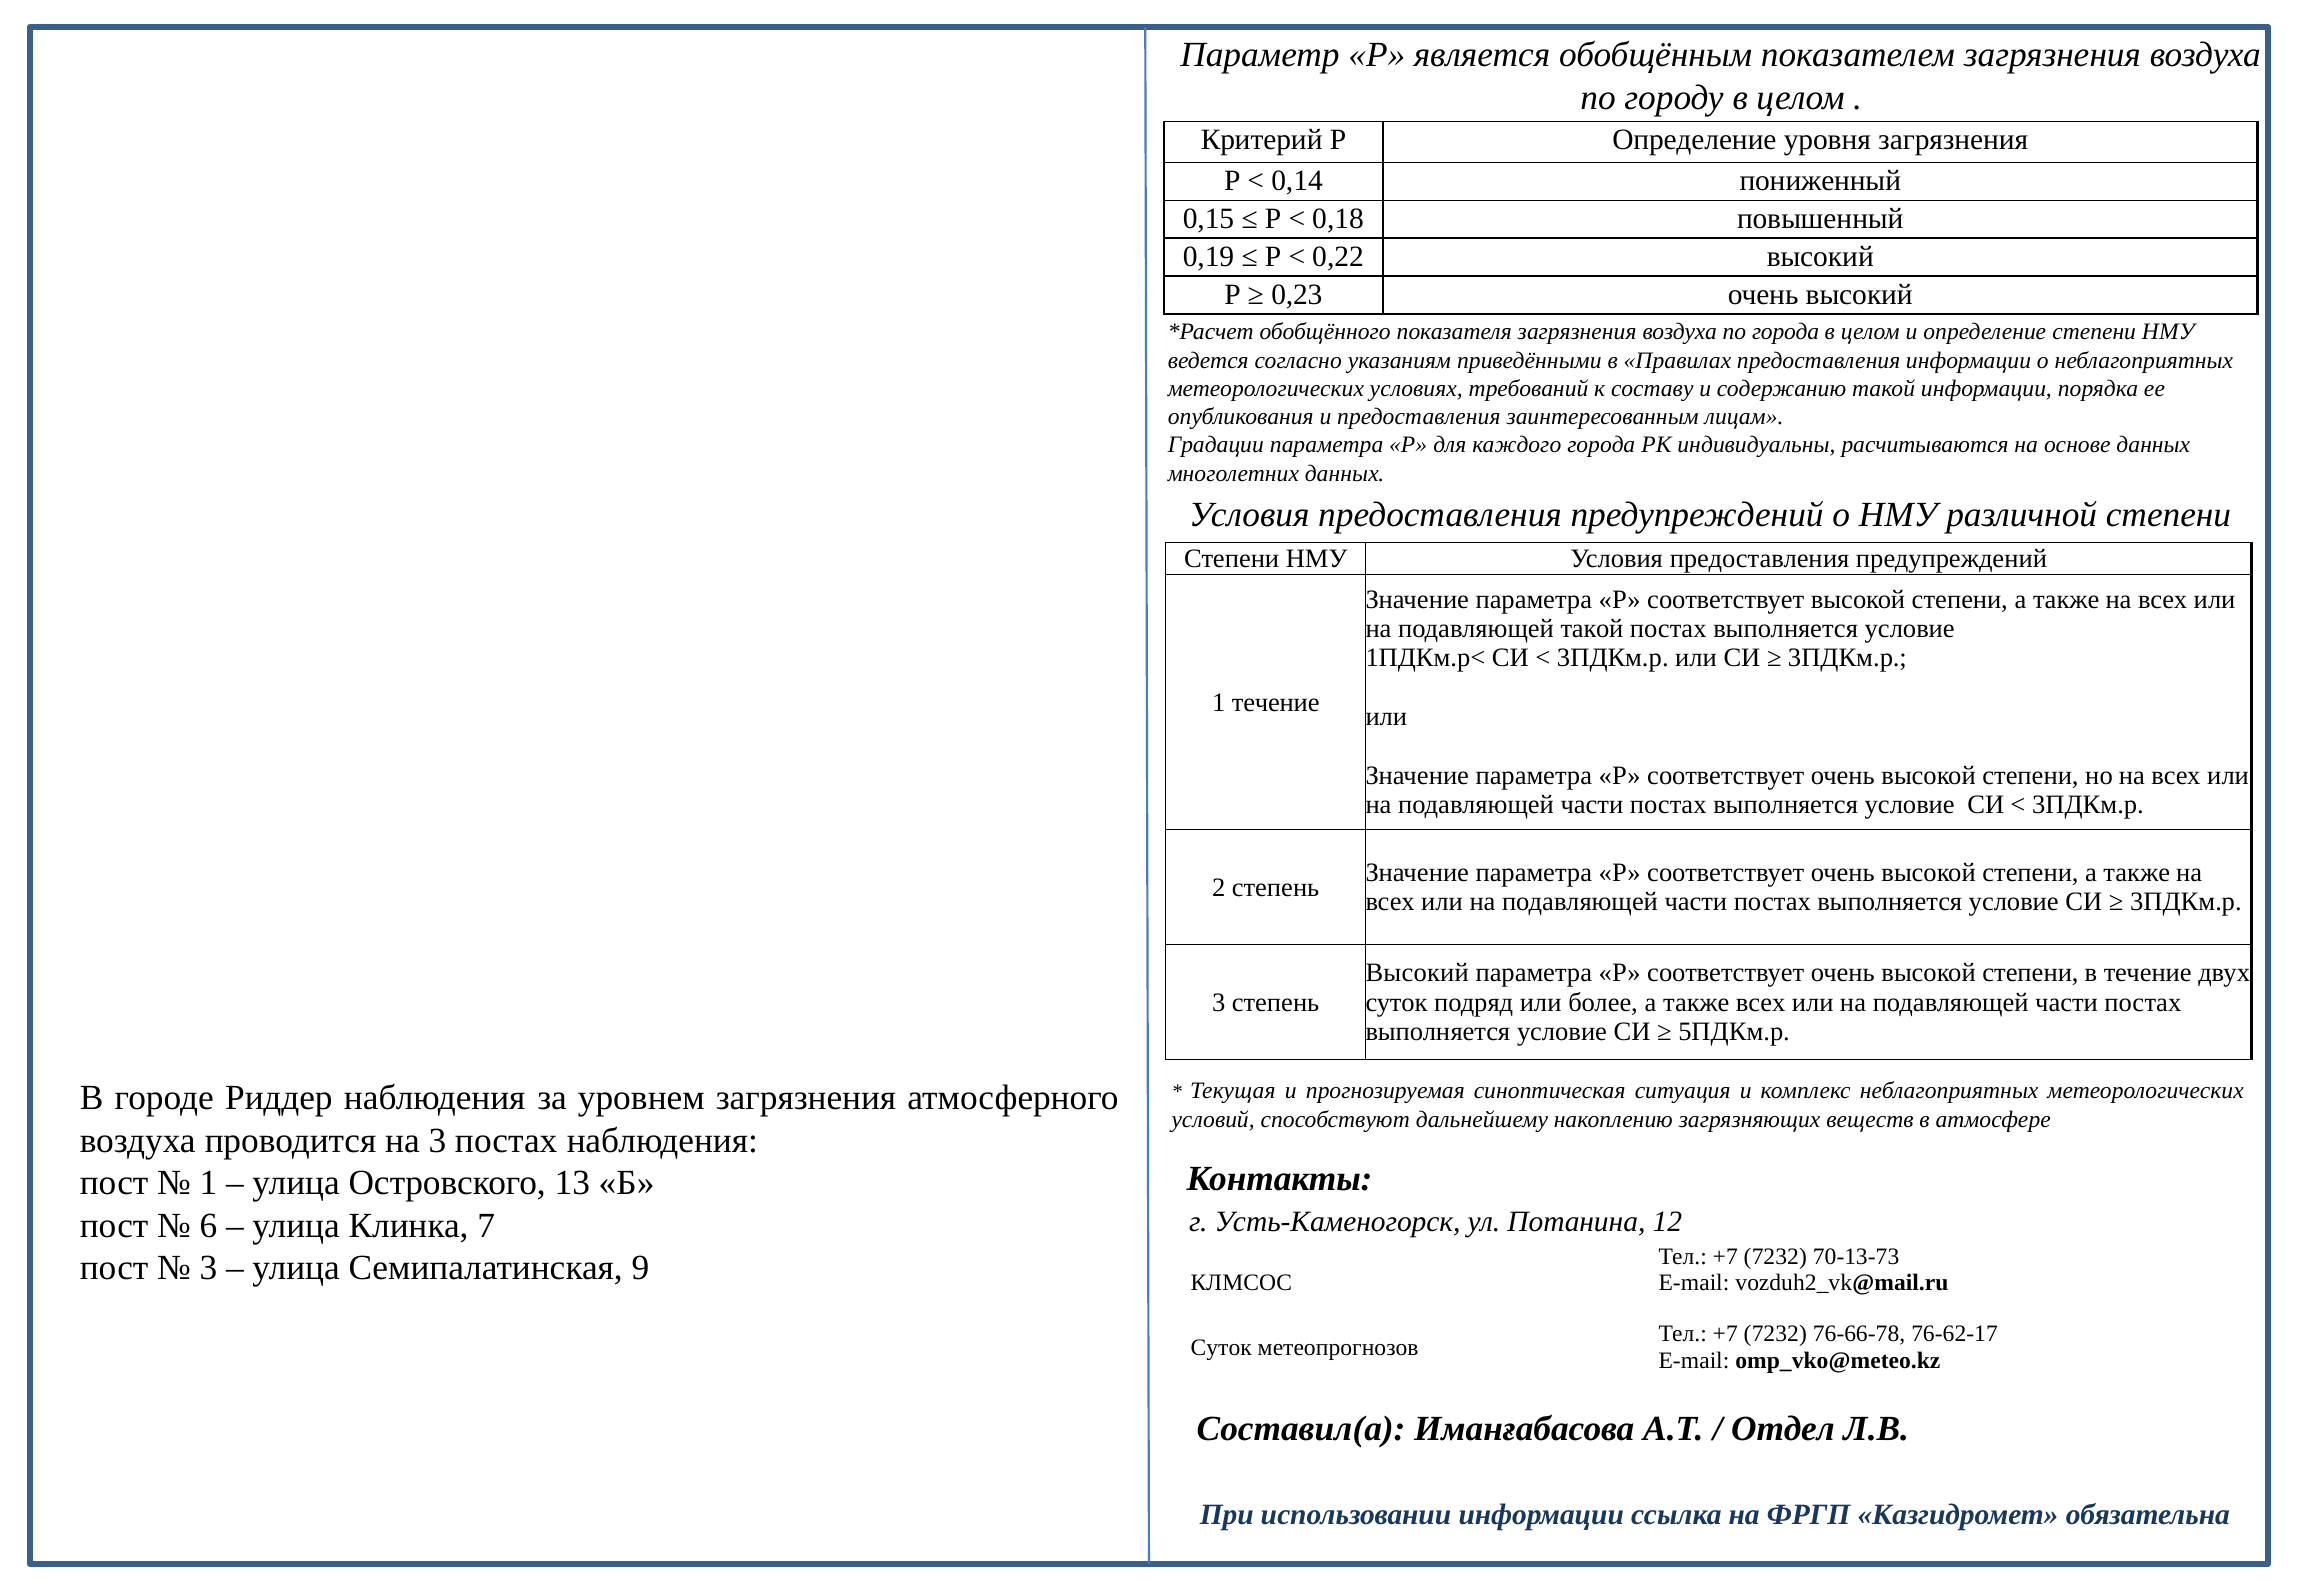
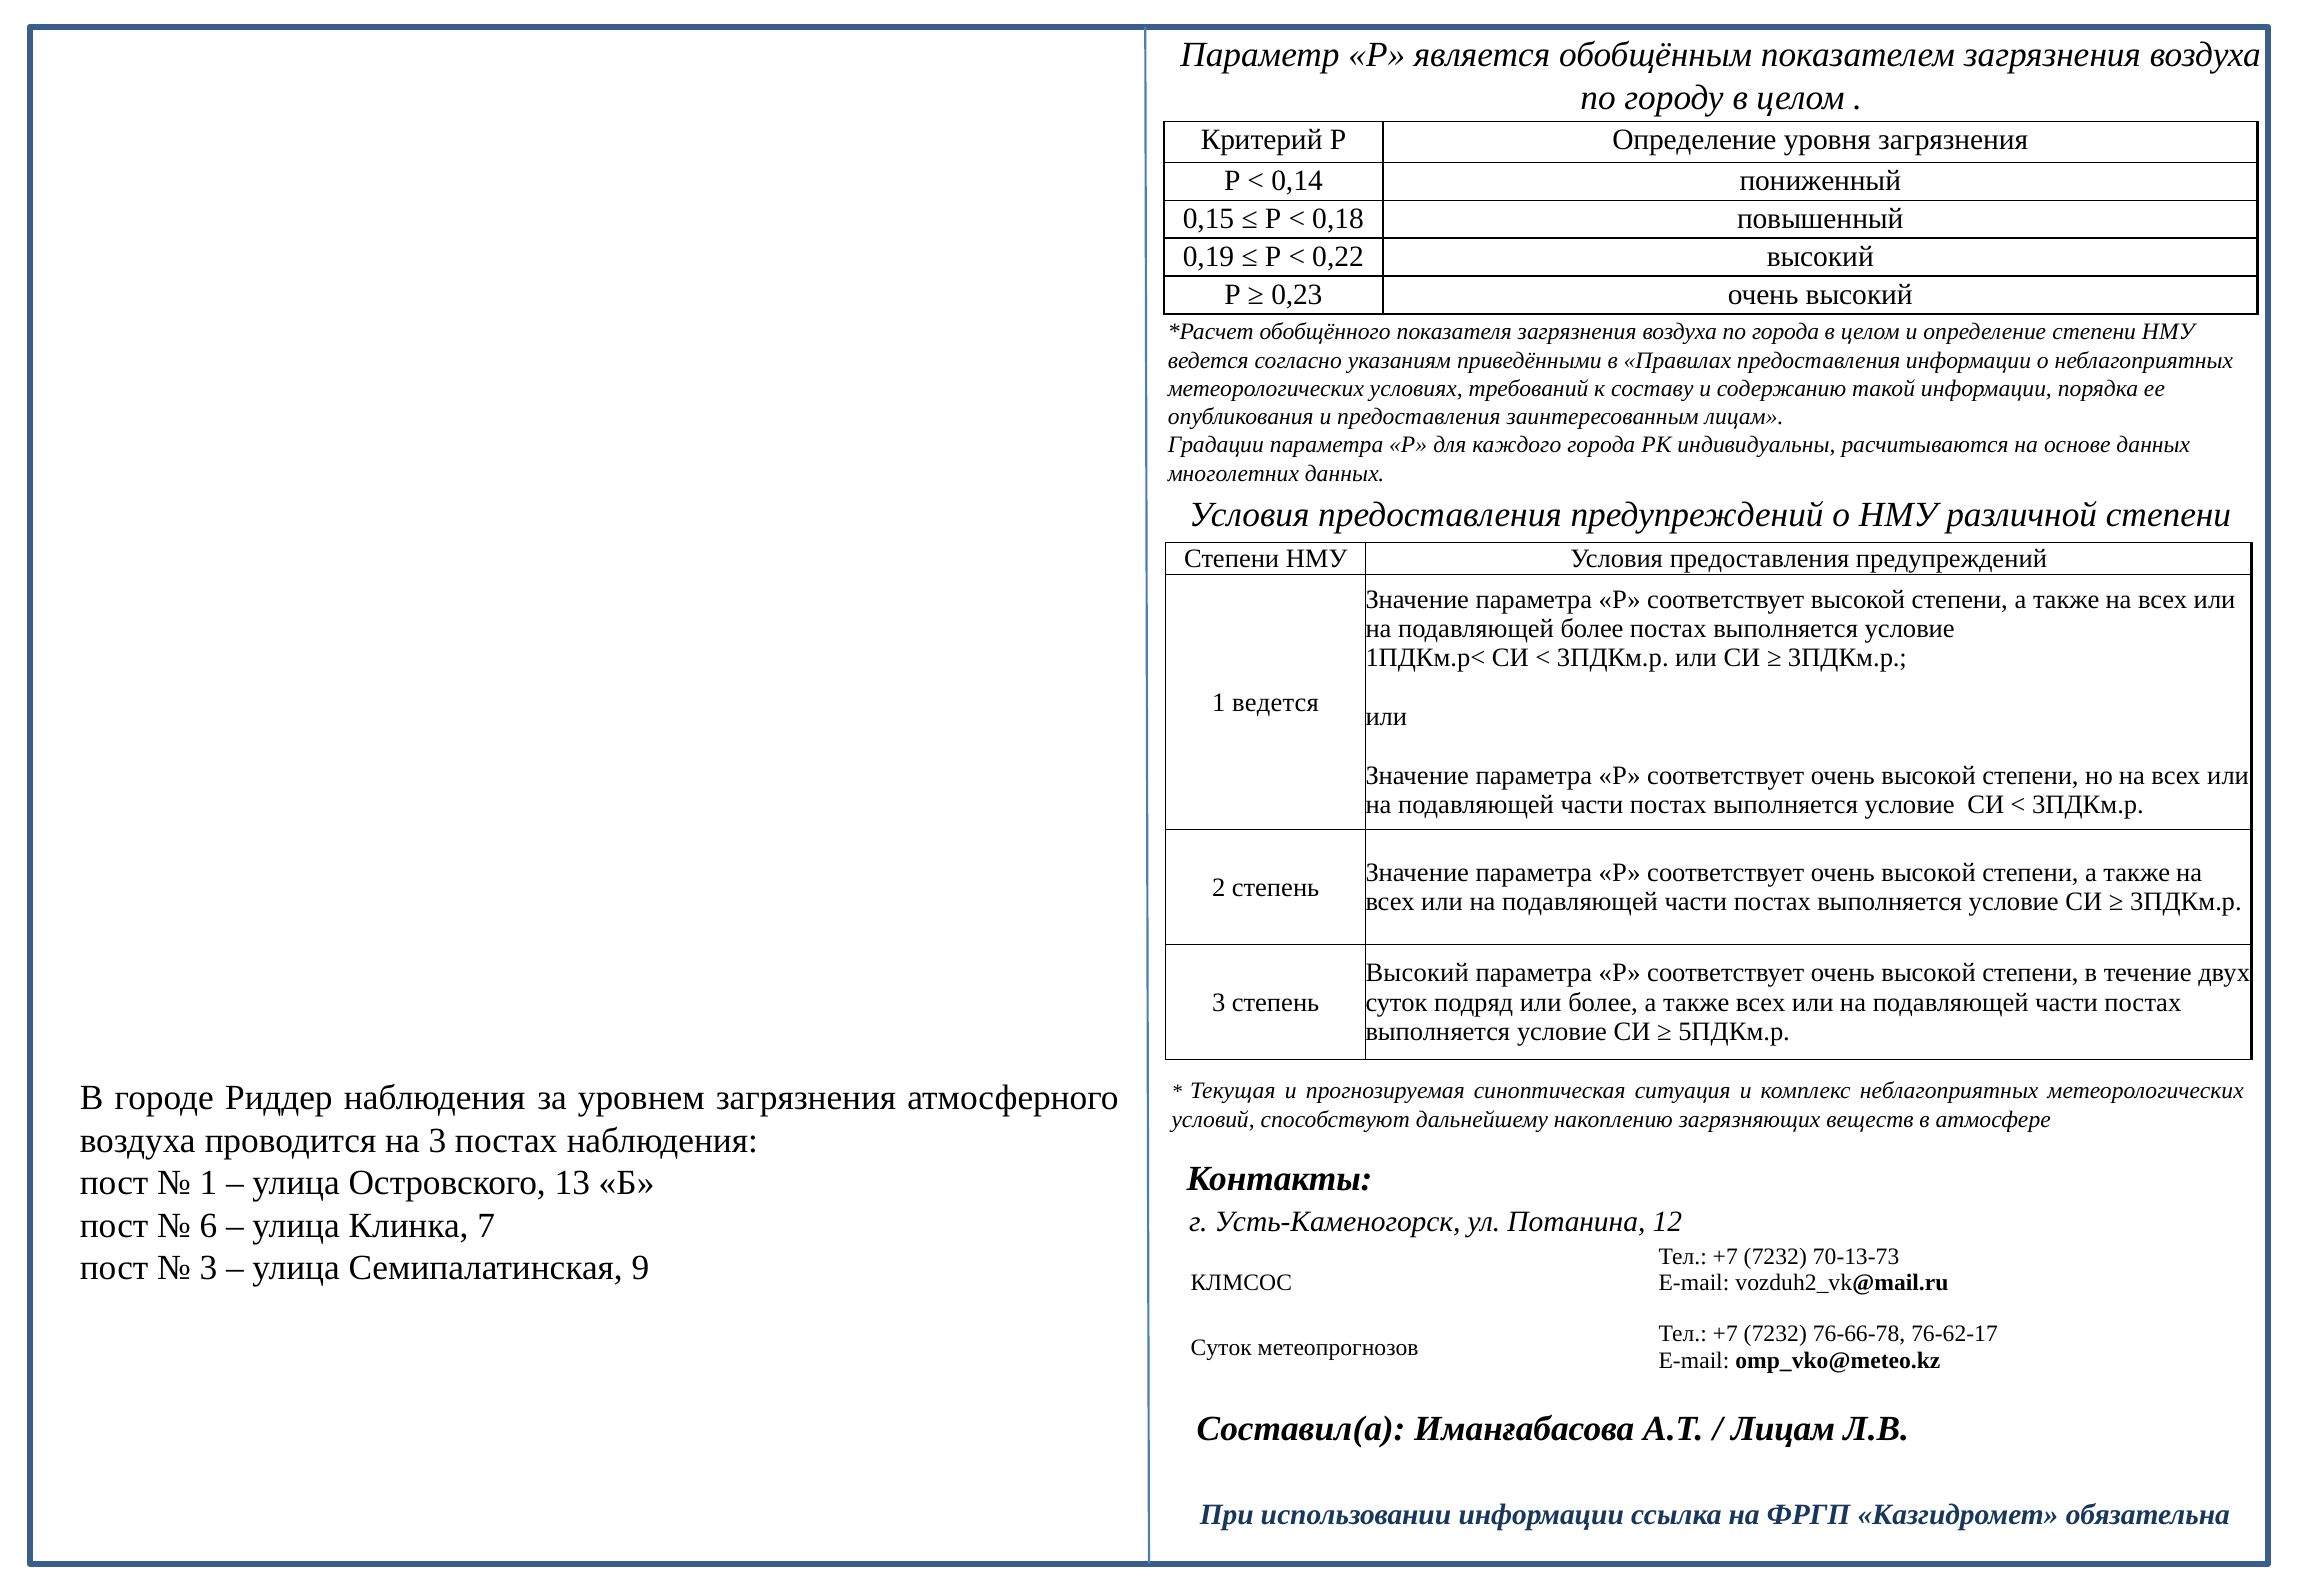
подавляющей такой: такой -> более
1 течение: течение -> ведется
Отдел at (1783, 1429): Отдел -> Лицам
